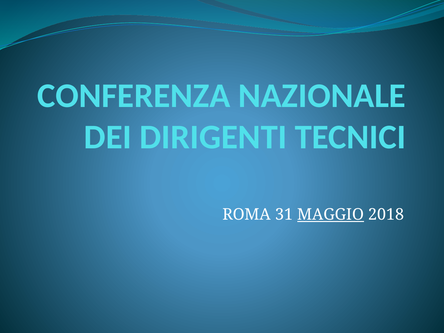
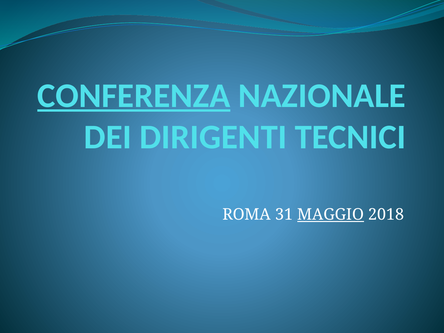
CONFERENZA underline: none -> present
